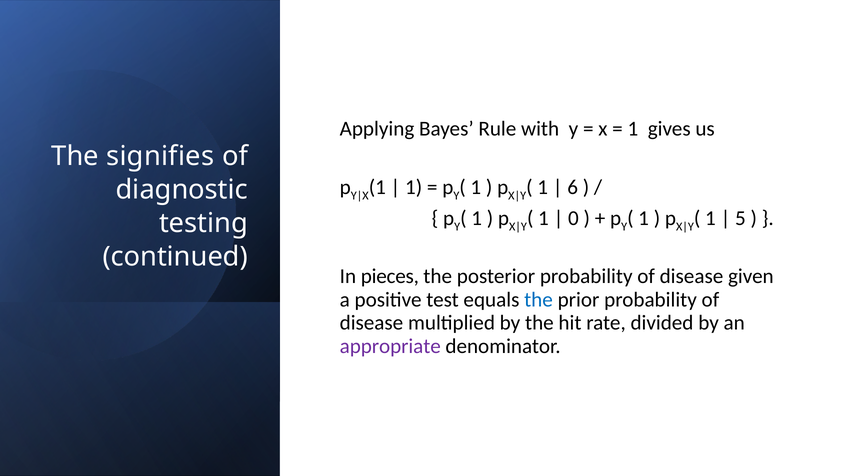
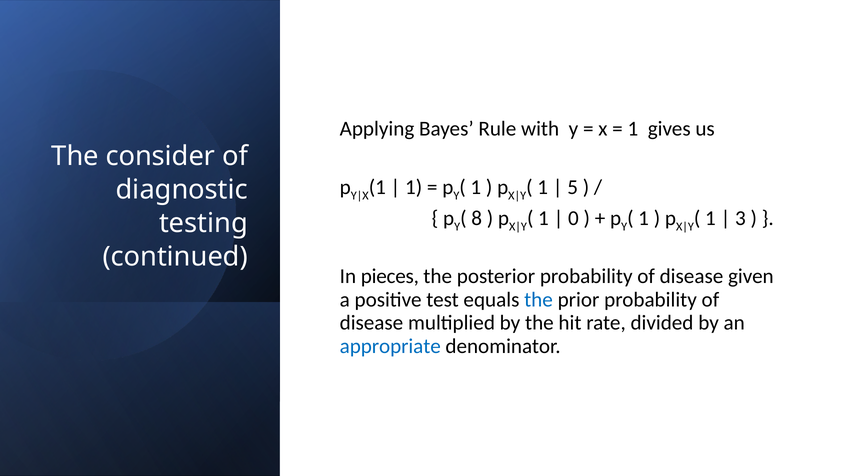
signifies: signifies -> consider
6: 6 -> 5
1 at (477, 218): 1 -> 8
5: 5 -> 3
appropriate colour: purple -> blue
